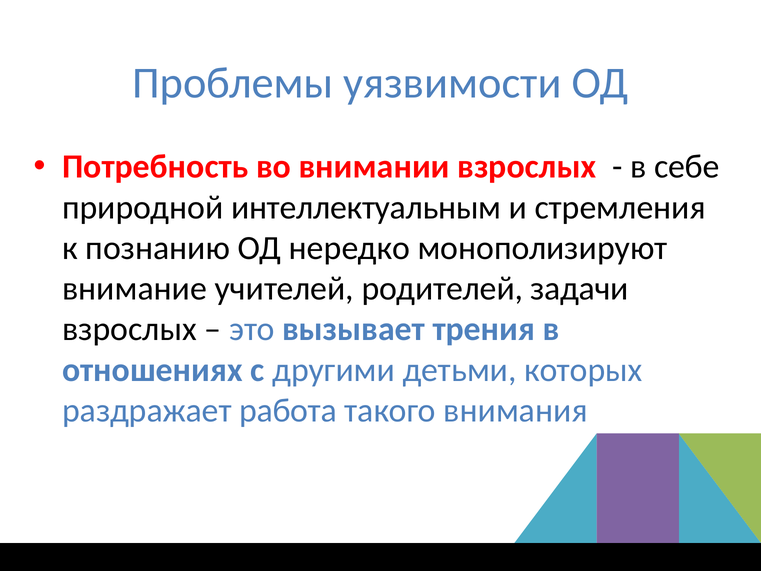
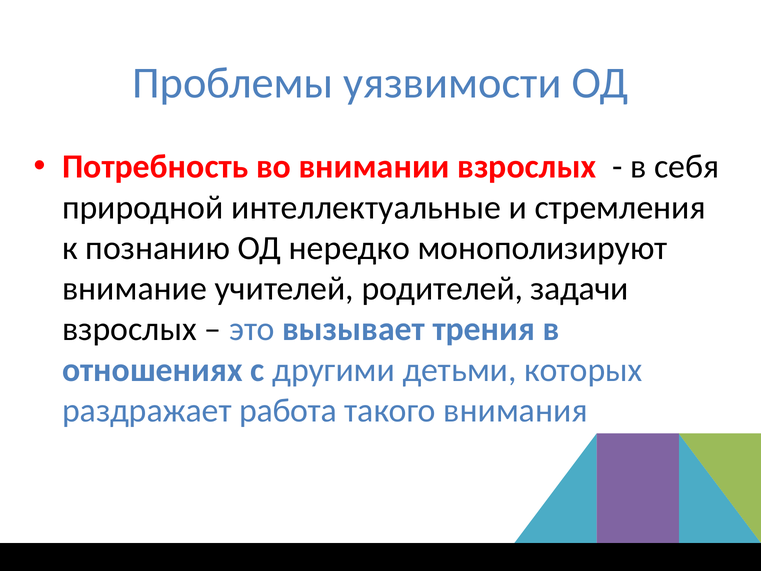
себе: себе -> себя
интеллектуальным: интеллектуальным -> интеллектуальные
